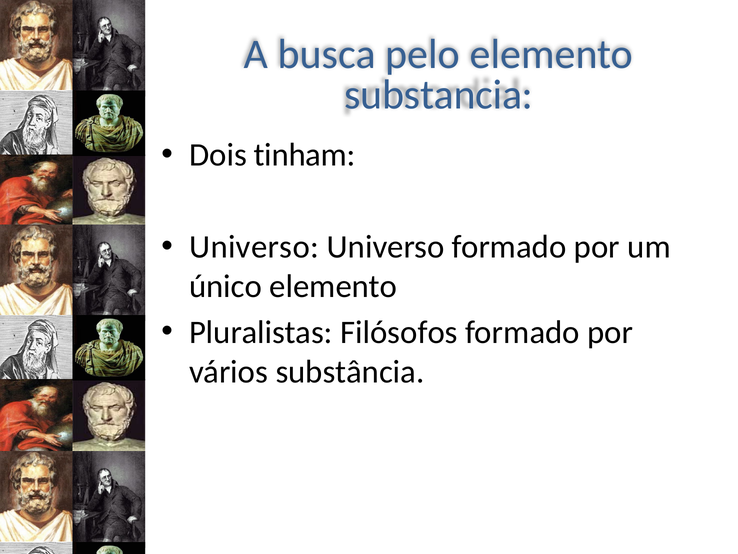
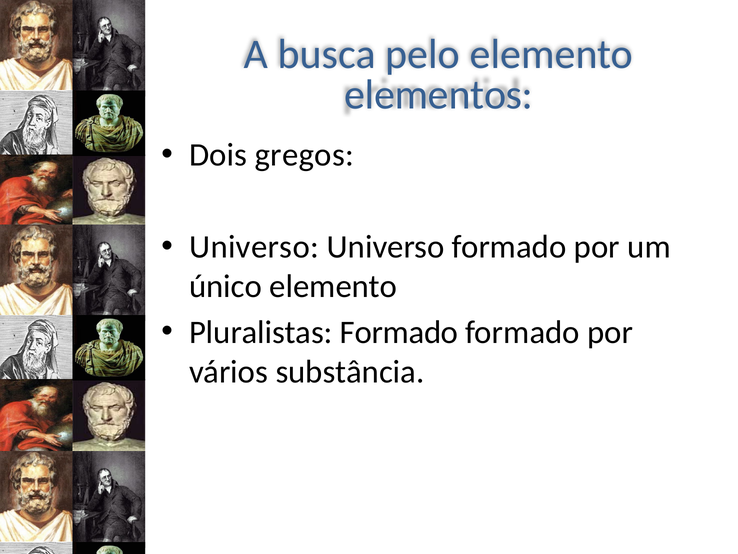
substancia: substancia -> elementos
tinham: tinham -> gregos
Pluralistas Filósofos: Filósofos -> Formado
